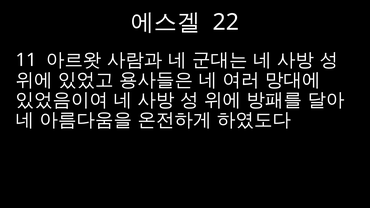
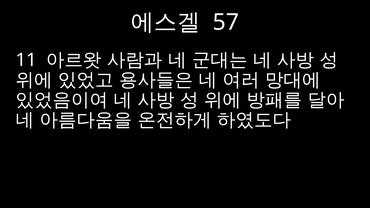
22: 22 -> 57
